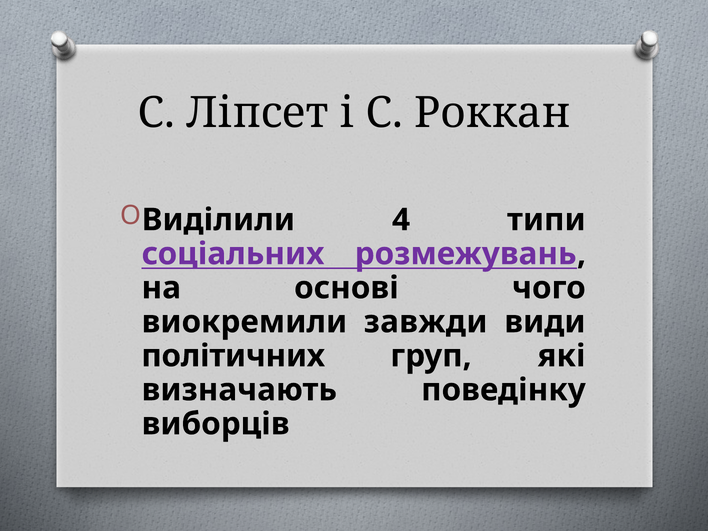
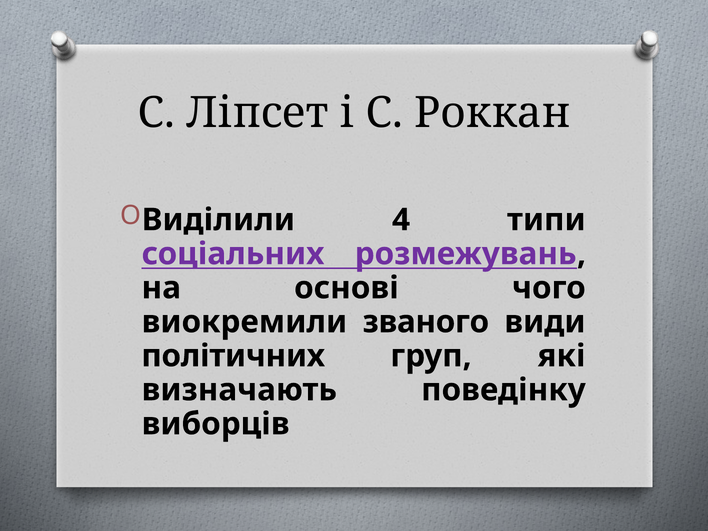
завжди: завжди -> званого
